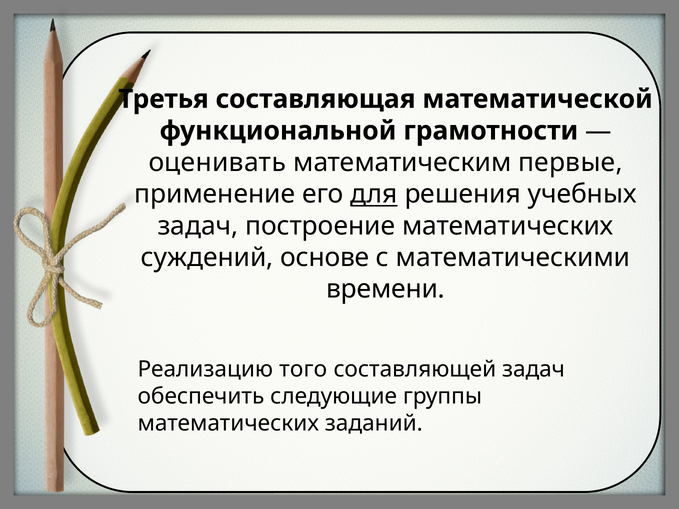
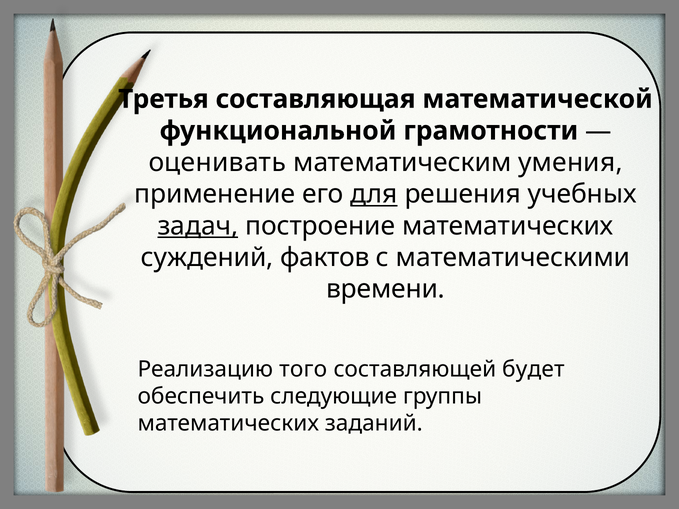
первые: первые -> умения
задач at (198, 226) underline: none -> present
основе: основе -> фактов
составляющей задач: задач -> будет
